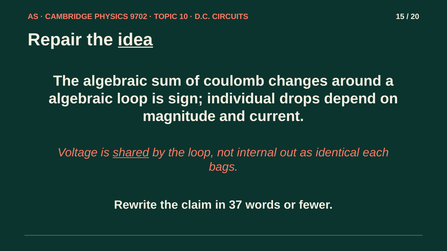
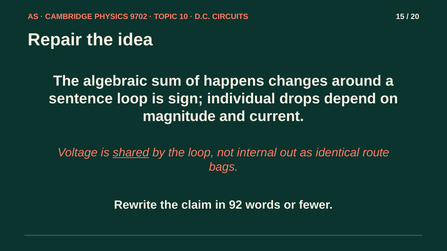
idea underline: present -> none
coulomb: coulomb -> happens
algebraic at (81, 99): algebraic -> sentence
each: each -> route
37: 37 -> 92
